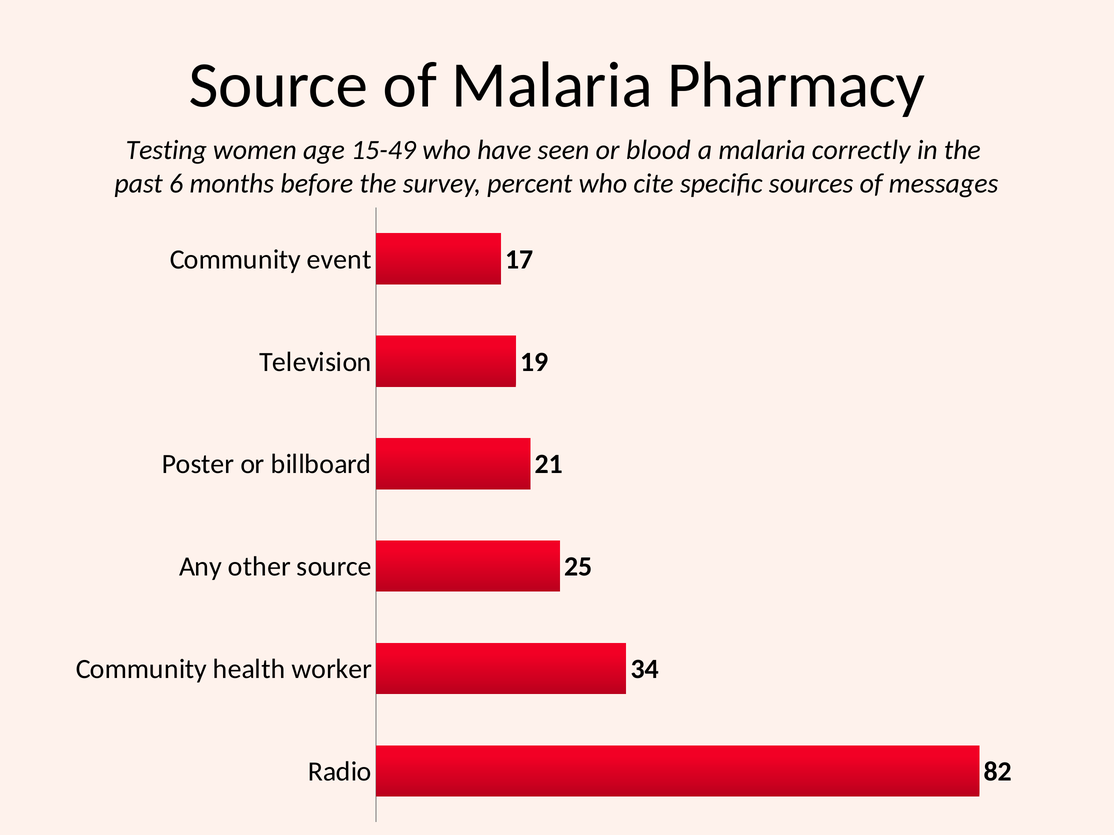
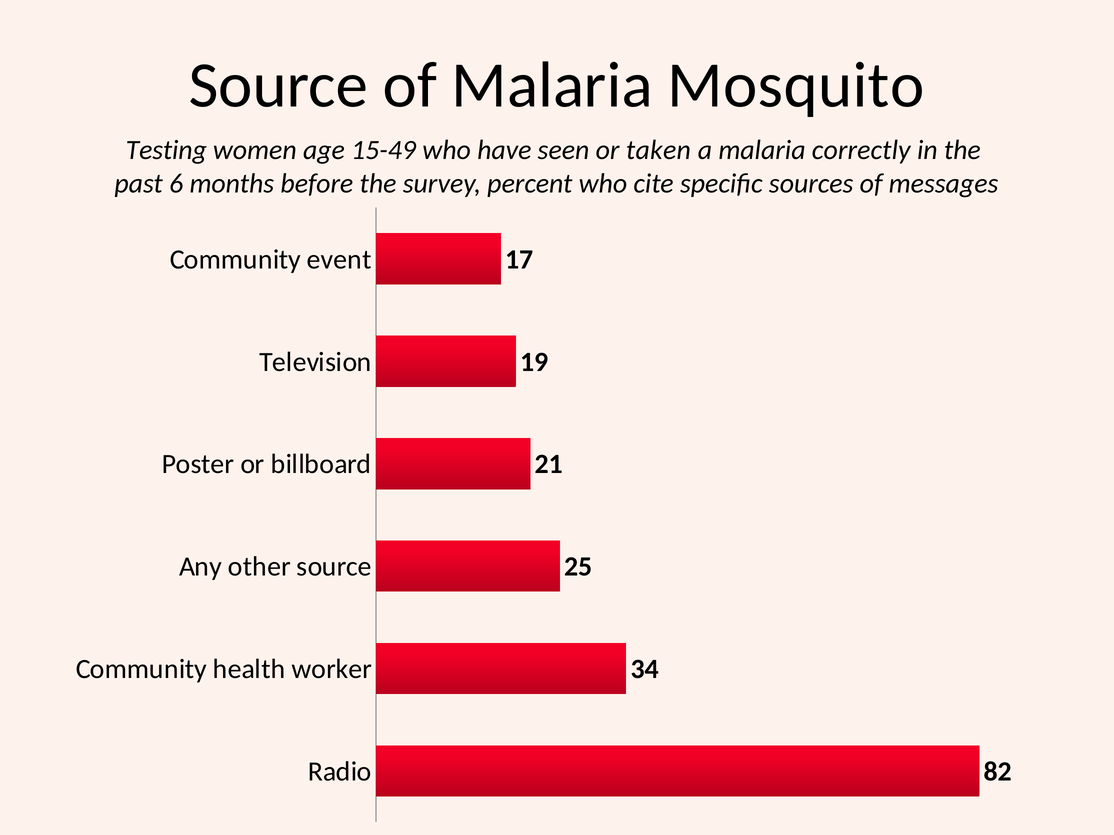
Pharmacy: Pharmacy -> Mosquito
blood: blood -> taken
